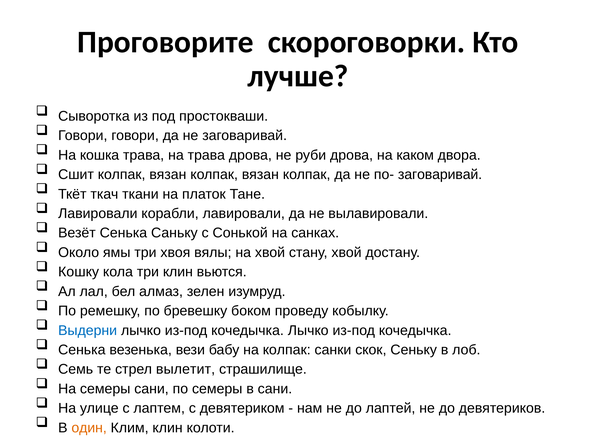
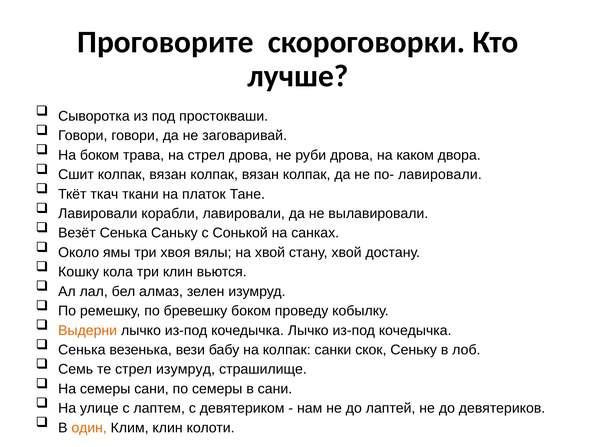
На кошка: кошка -> боком
на трава: трава -> стрел
по- заговаривай: заговаривай -> лавировали
Выдерни colour: blue -> orange
стрел вылетит: вылетит -> изумруд
